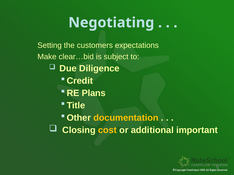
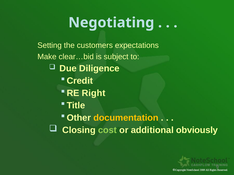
Plans: Plans -> Right
cost colour: yellow -> light green
important: important -> obviously
